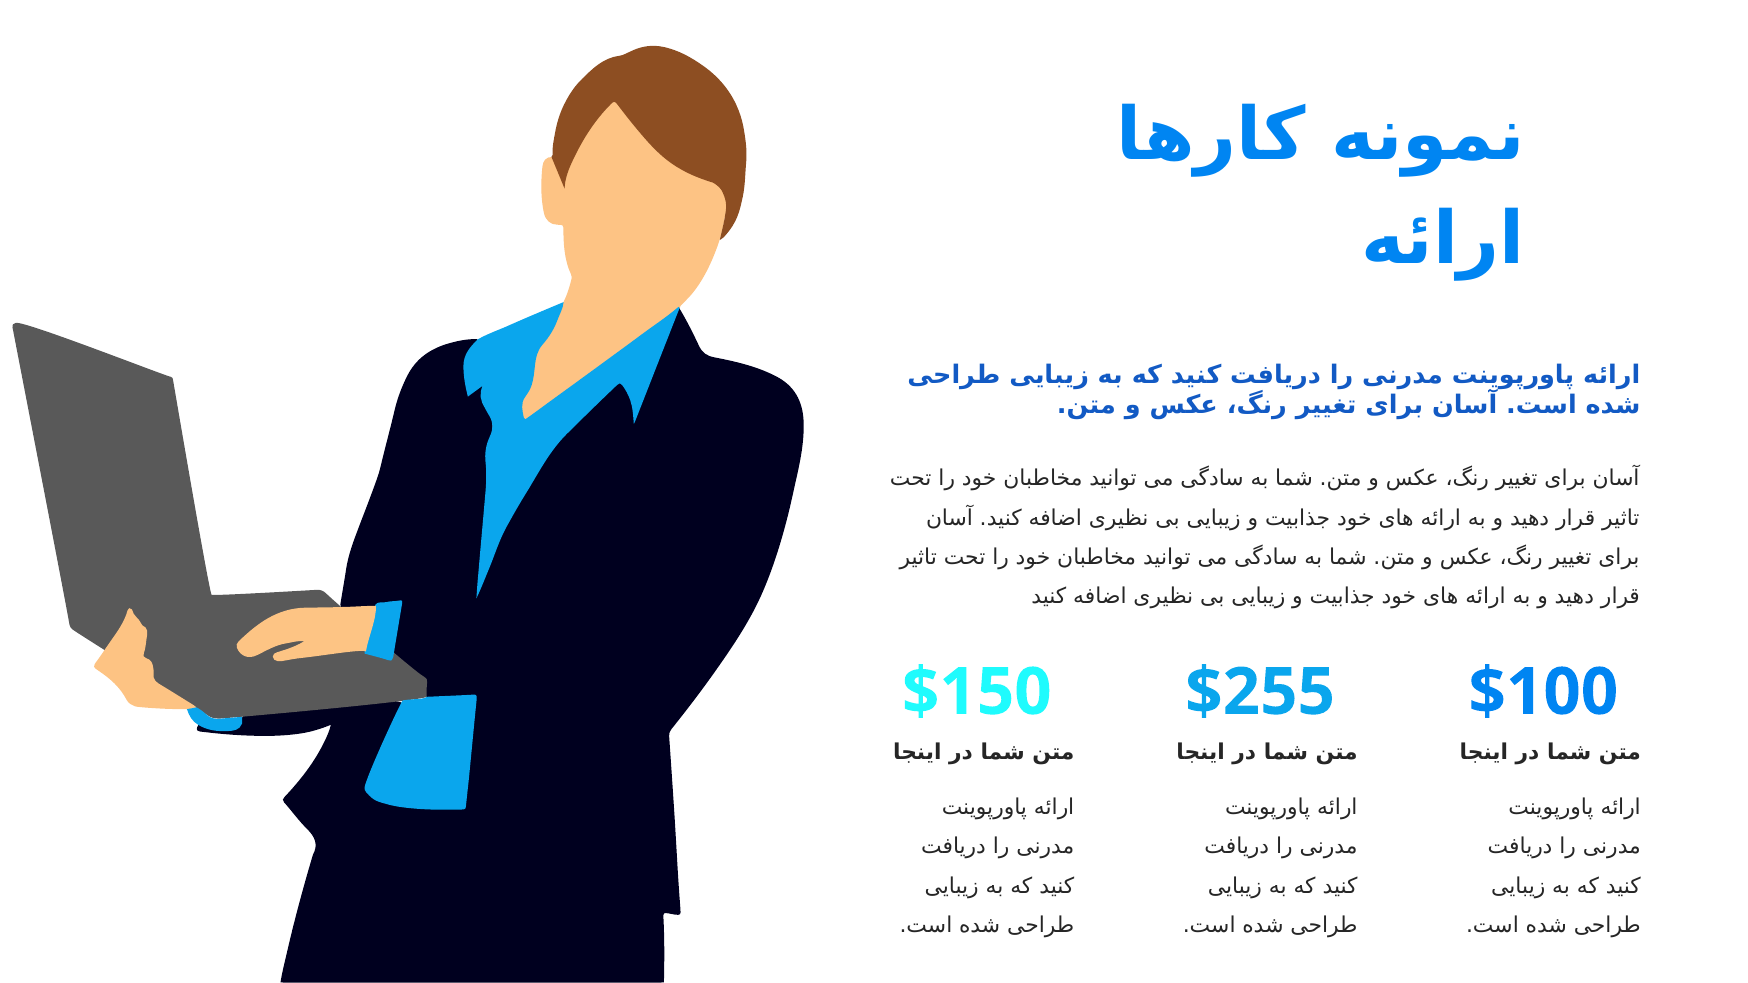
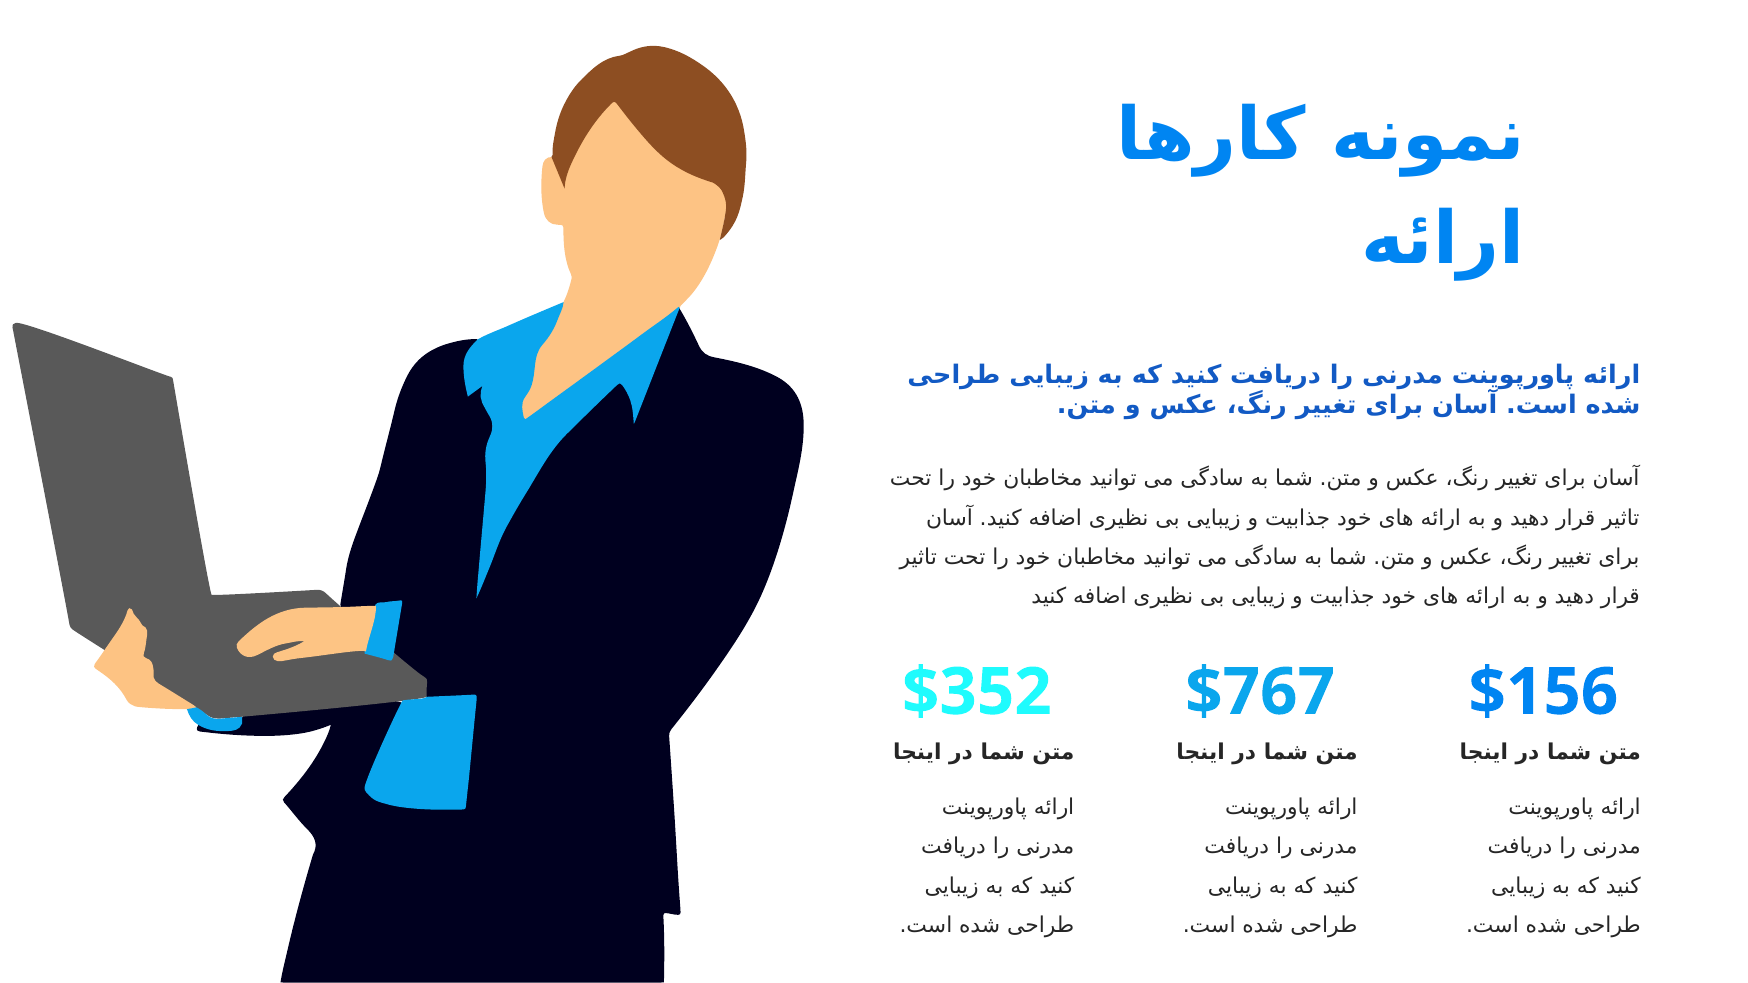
$150: $150 -> $352
$255: $255 -> $767
$100: $100 -> $156
